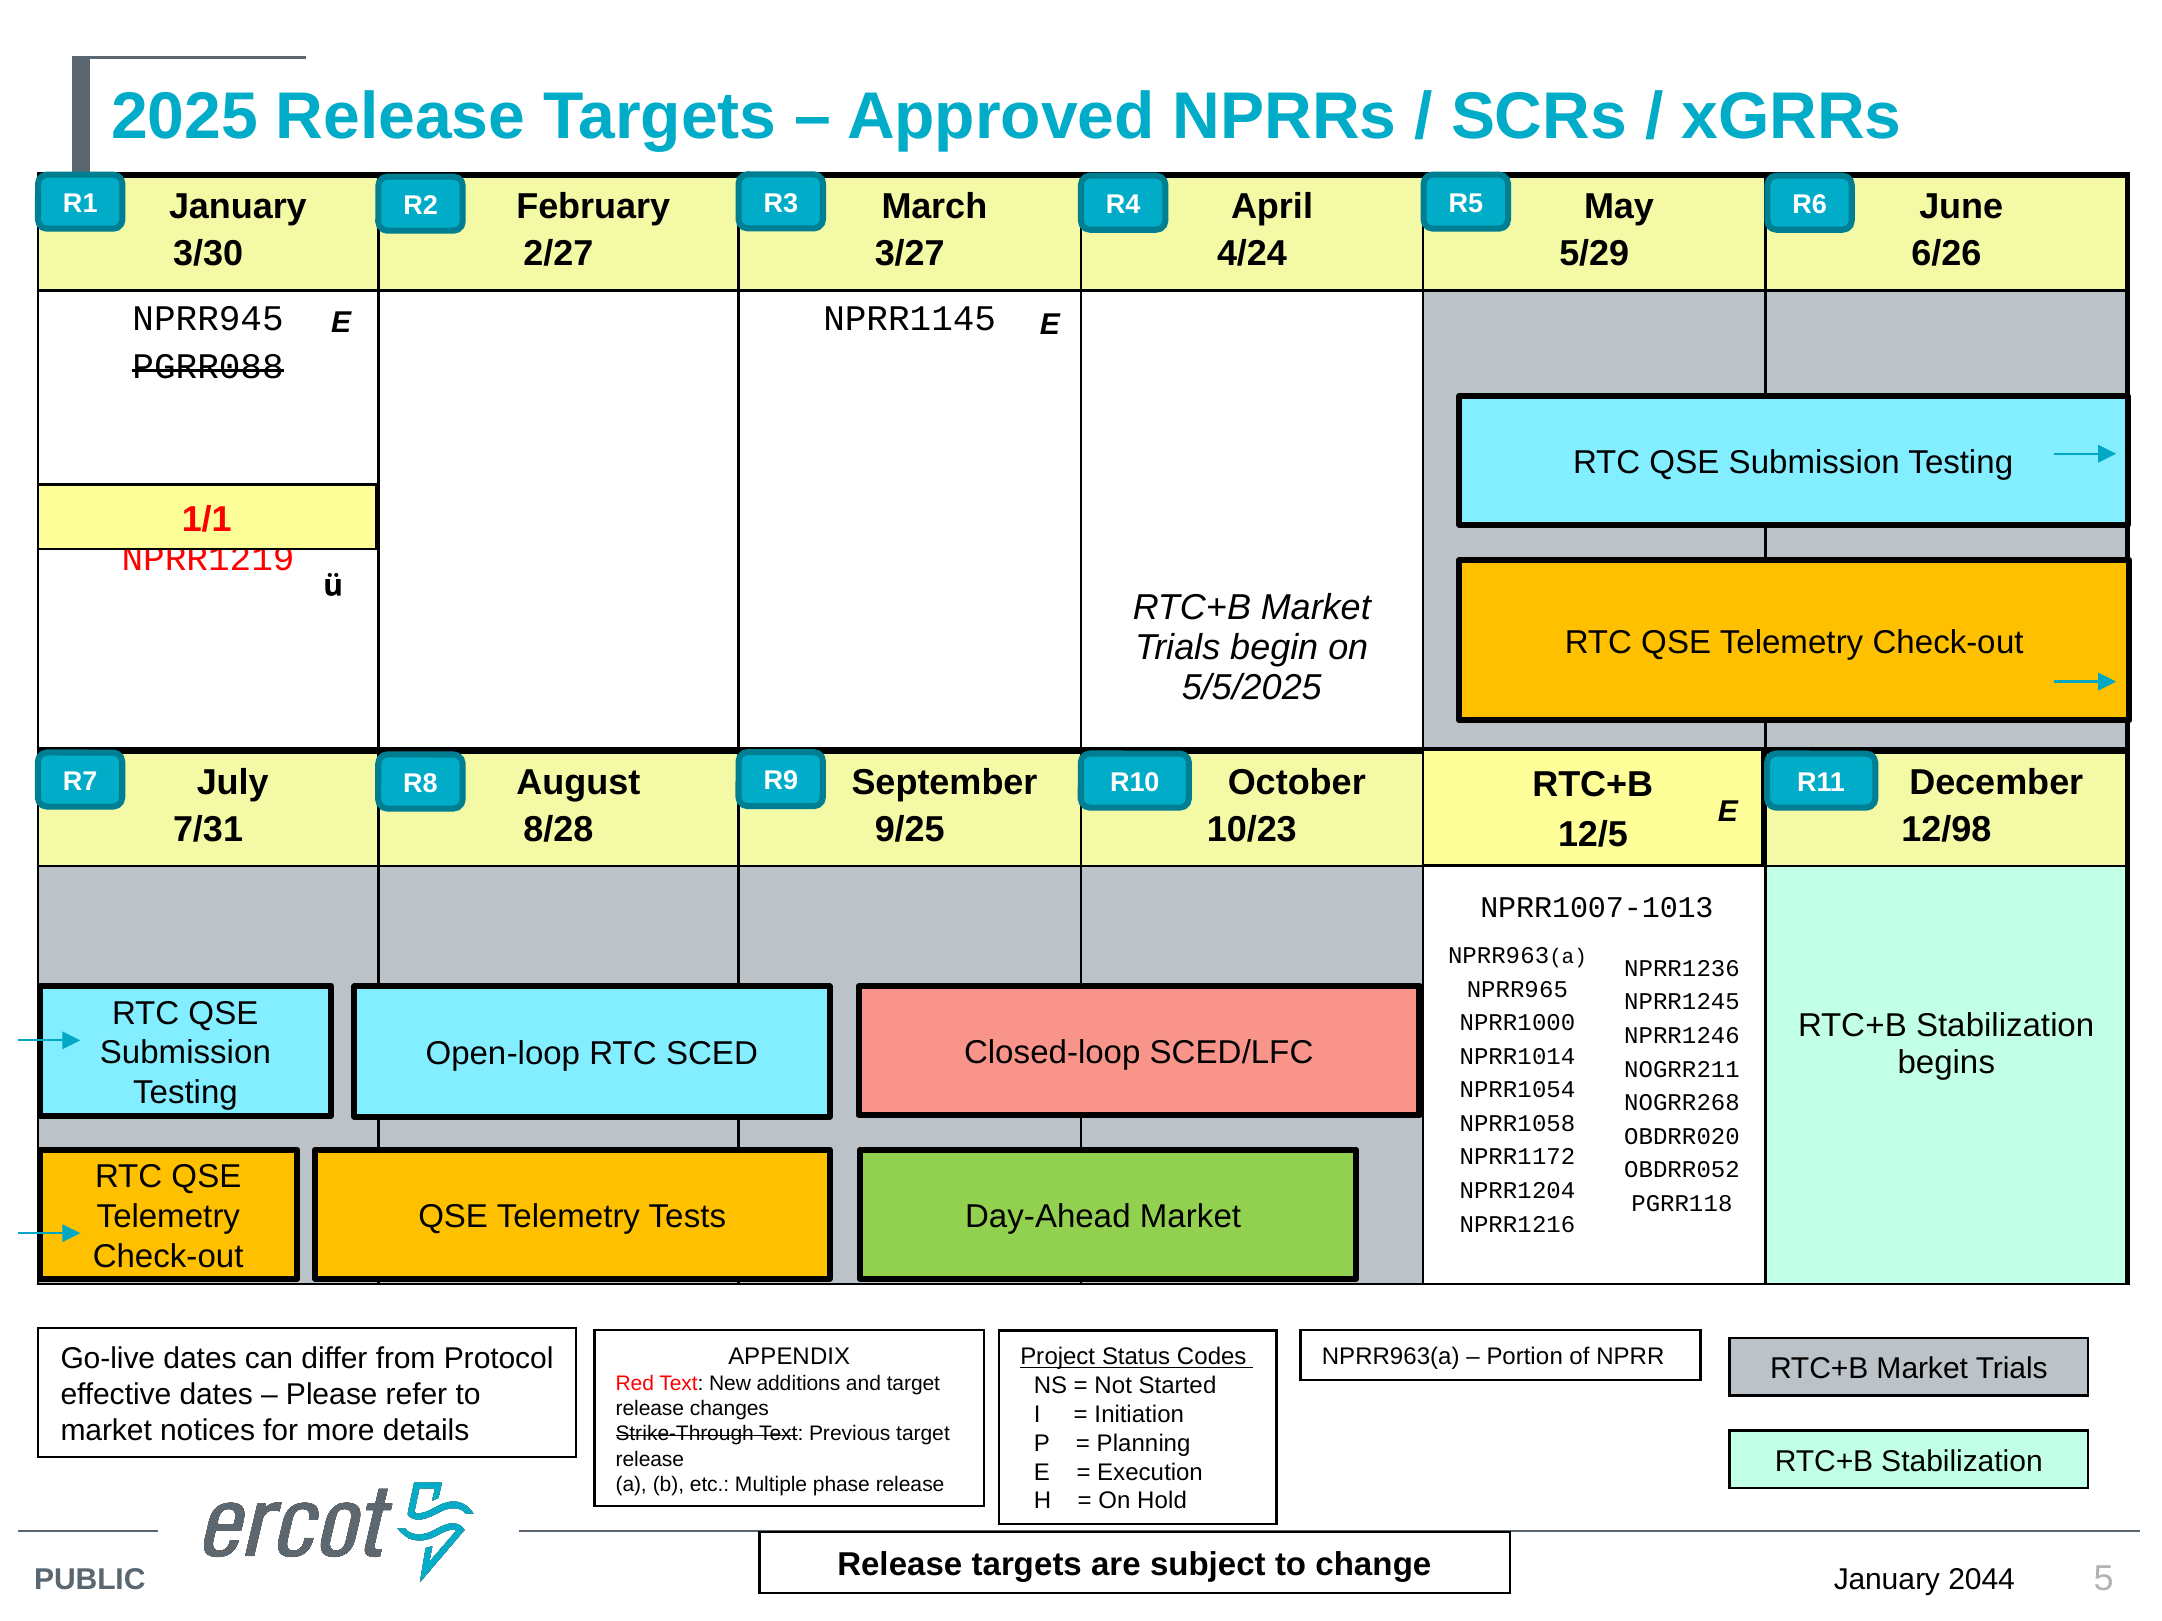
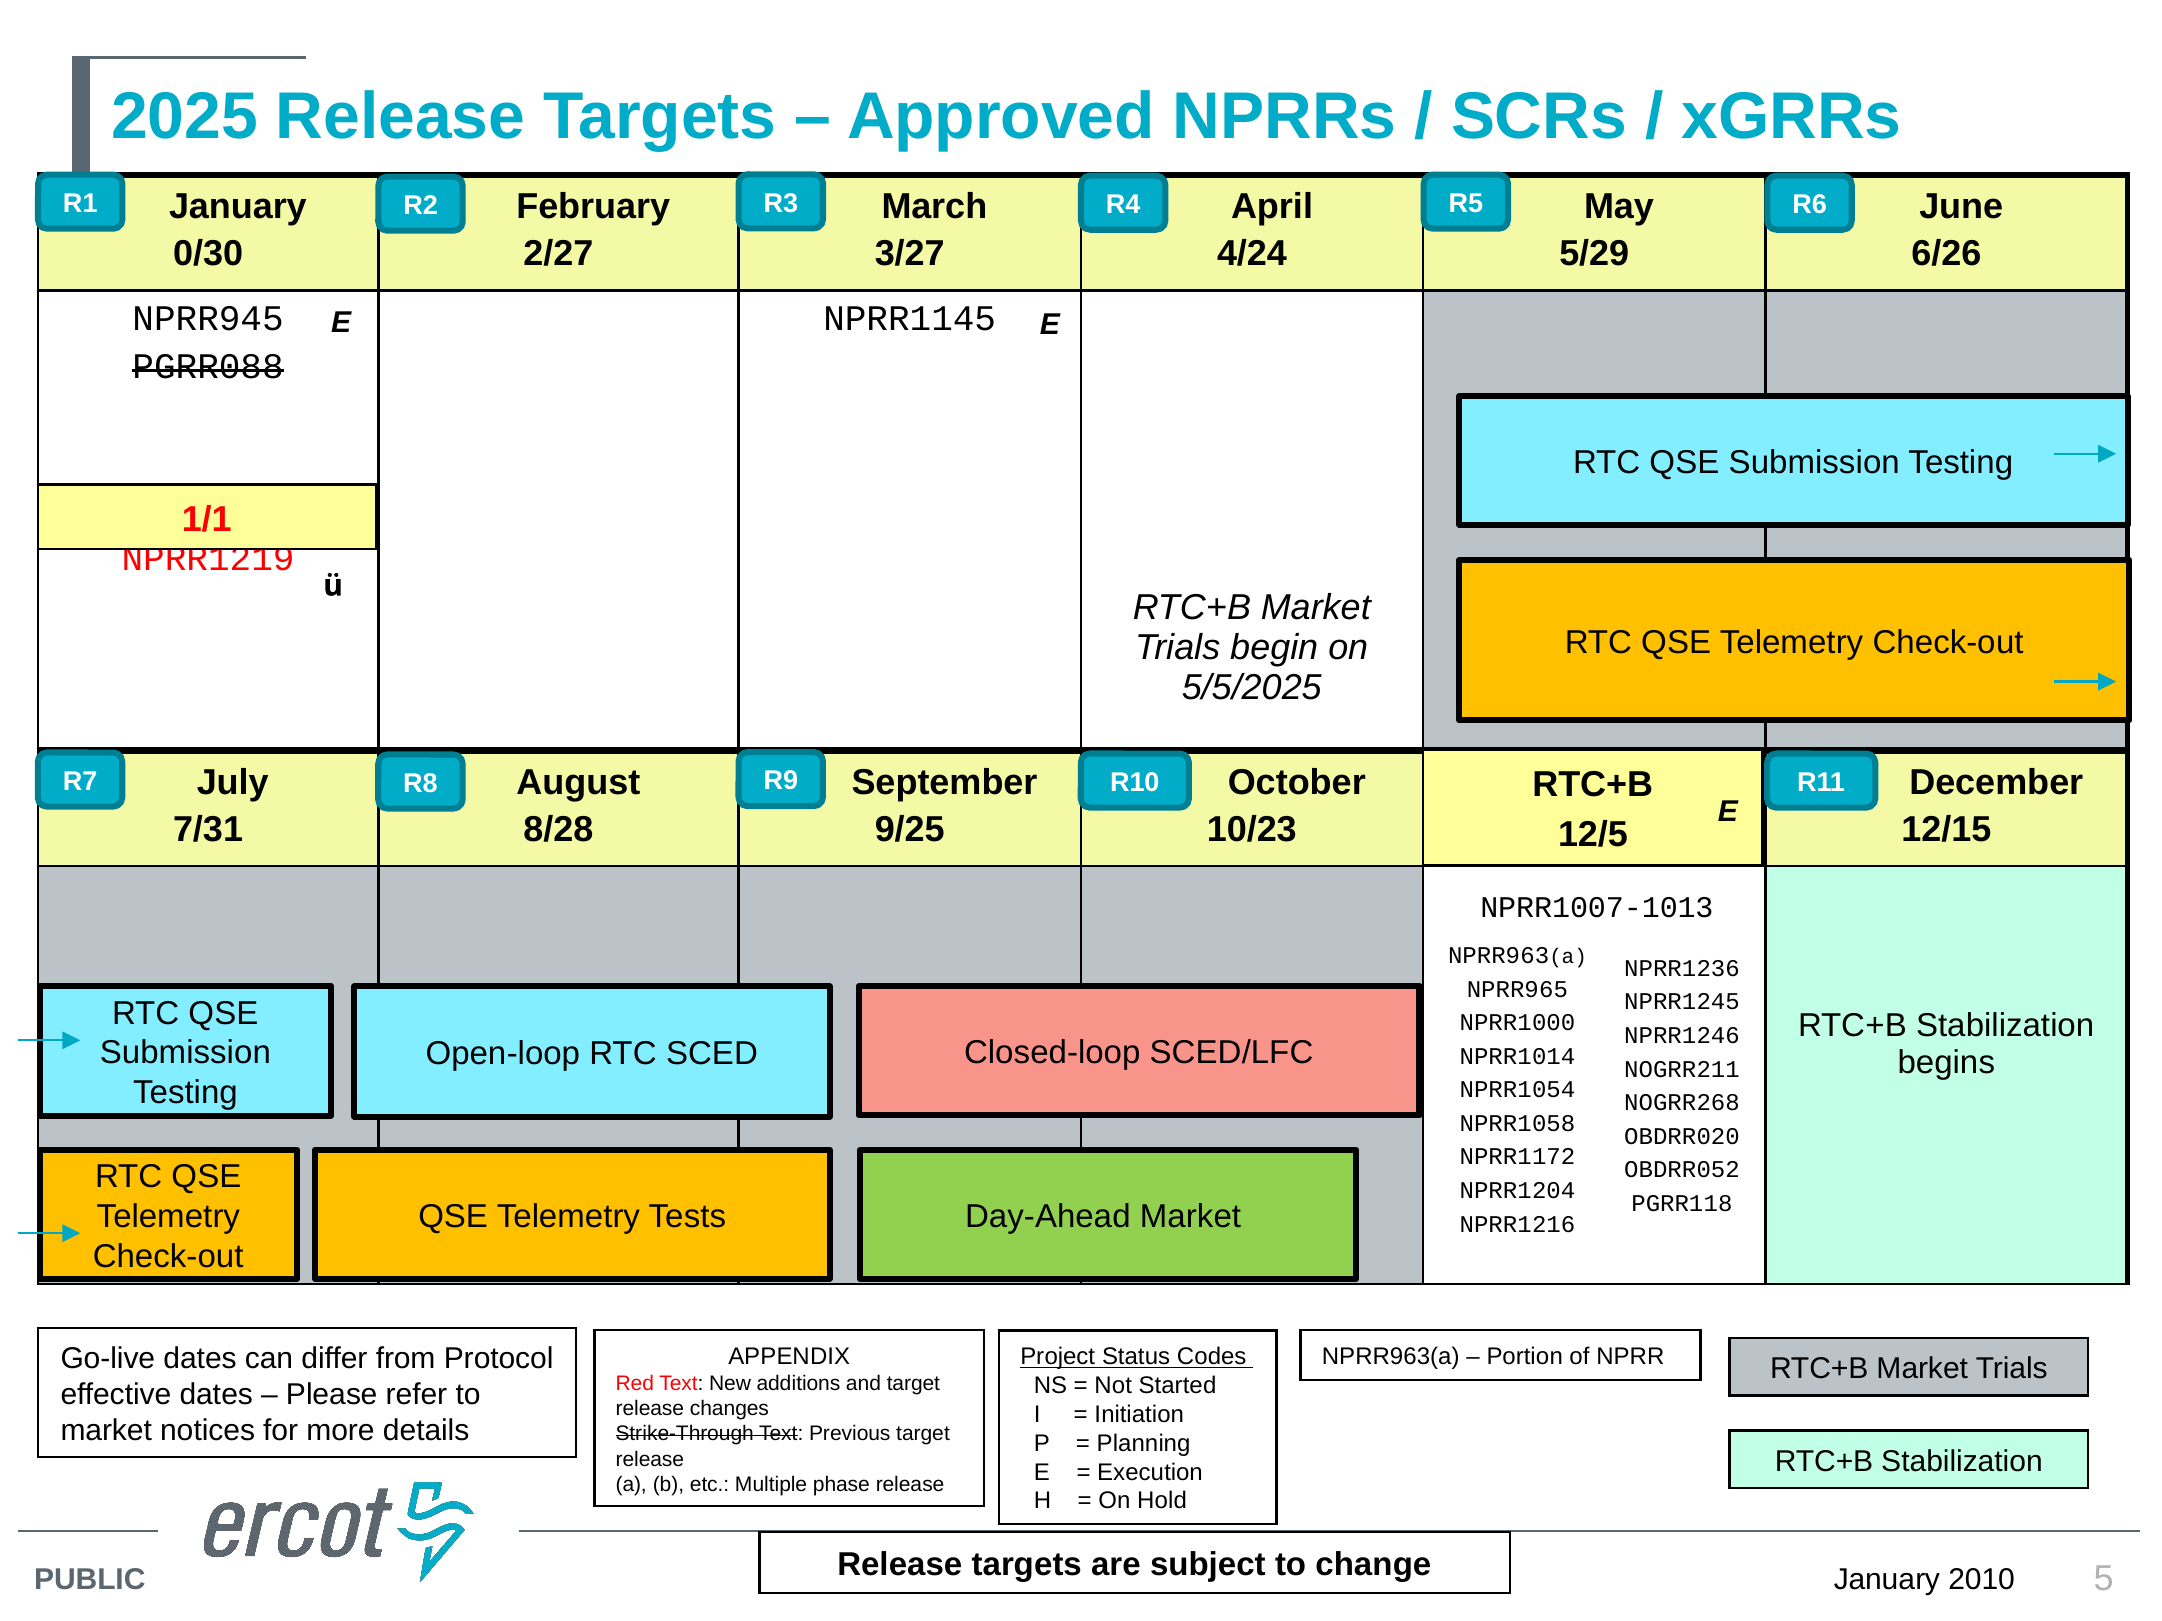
3/30: 3/30 -> 0/30
12/98: 12/98 -> 12/15
2044: 2044 -> 2010
